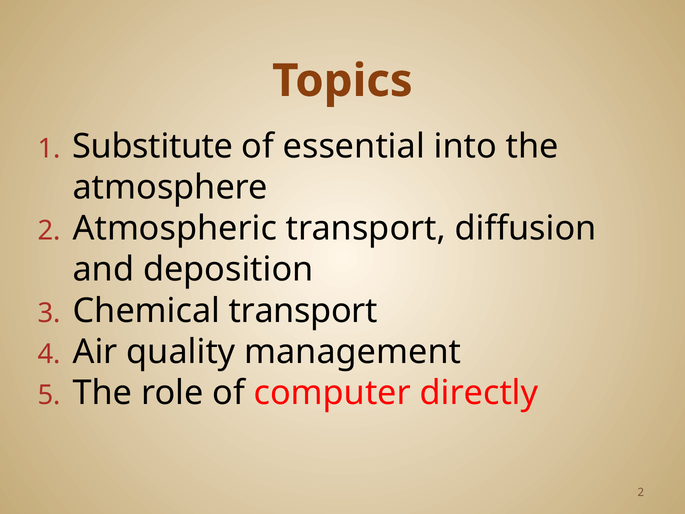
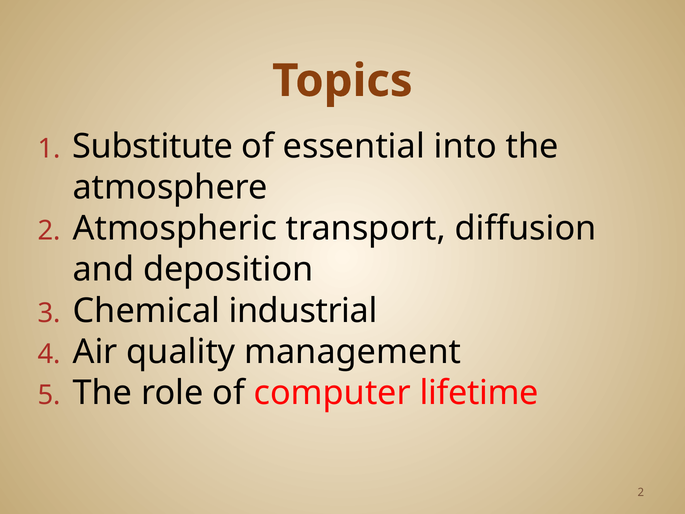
Chemical transport: transport -> industrial
directly: directly -> lifetime
